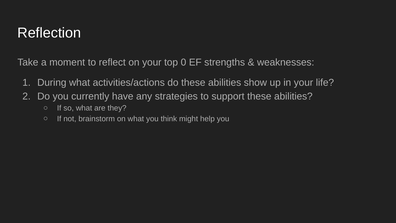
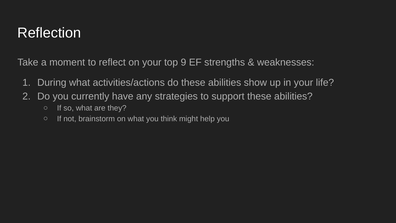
0: 0 -> 9
